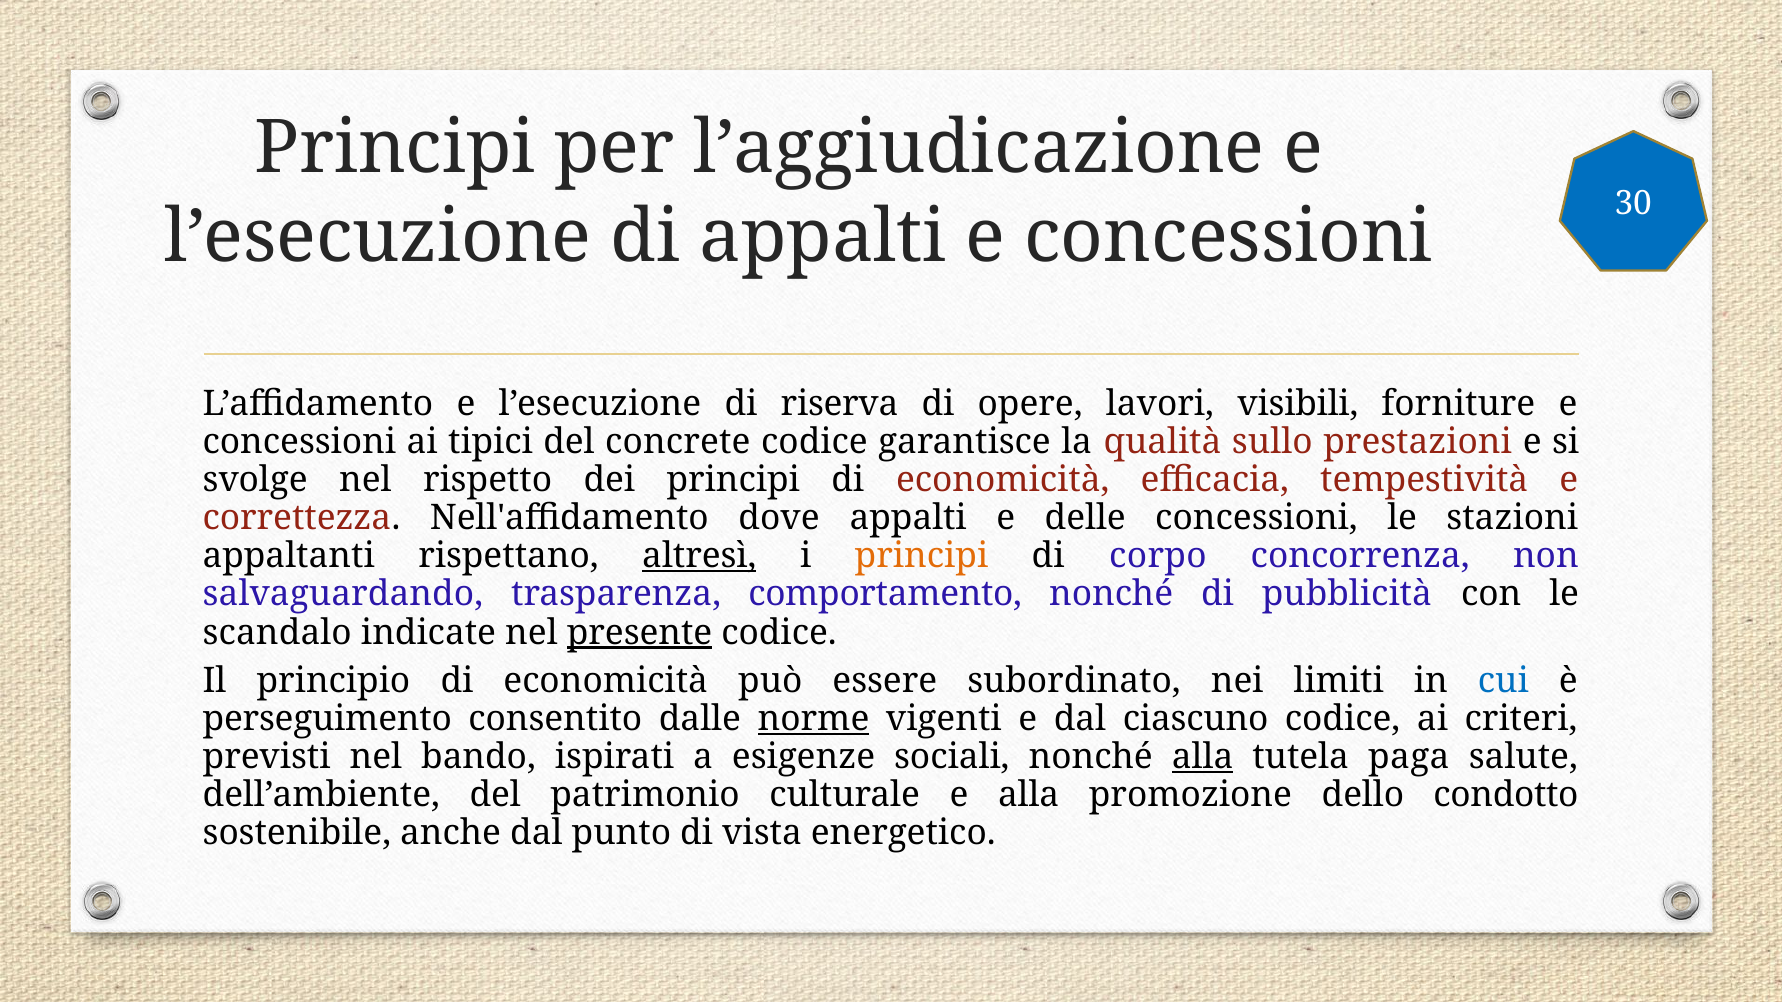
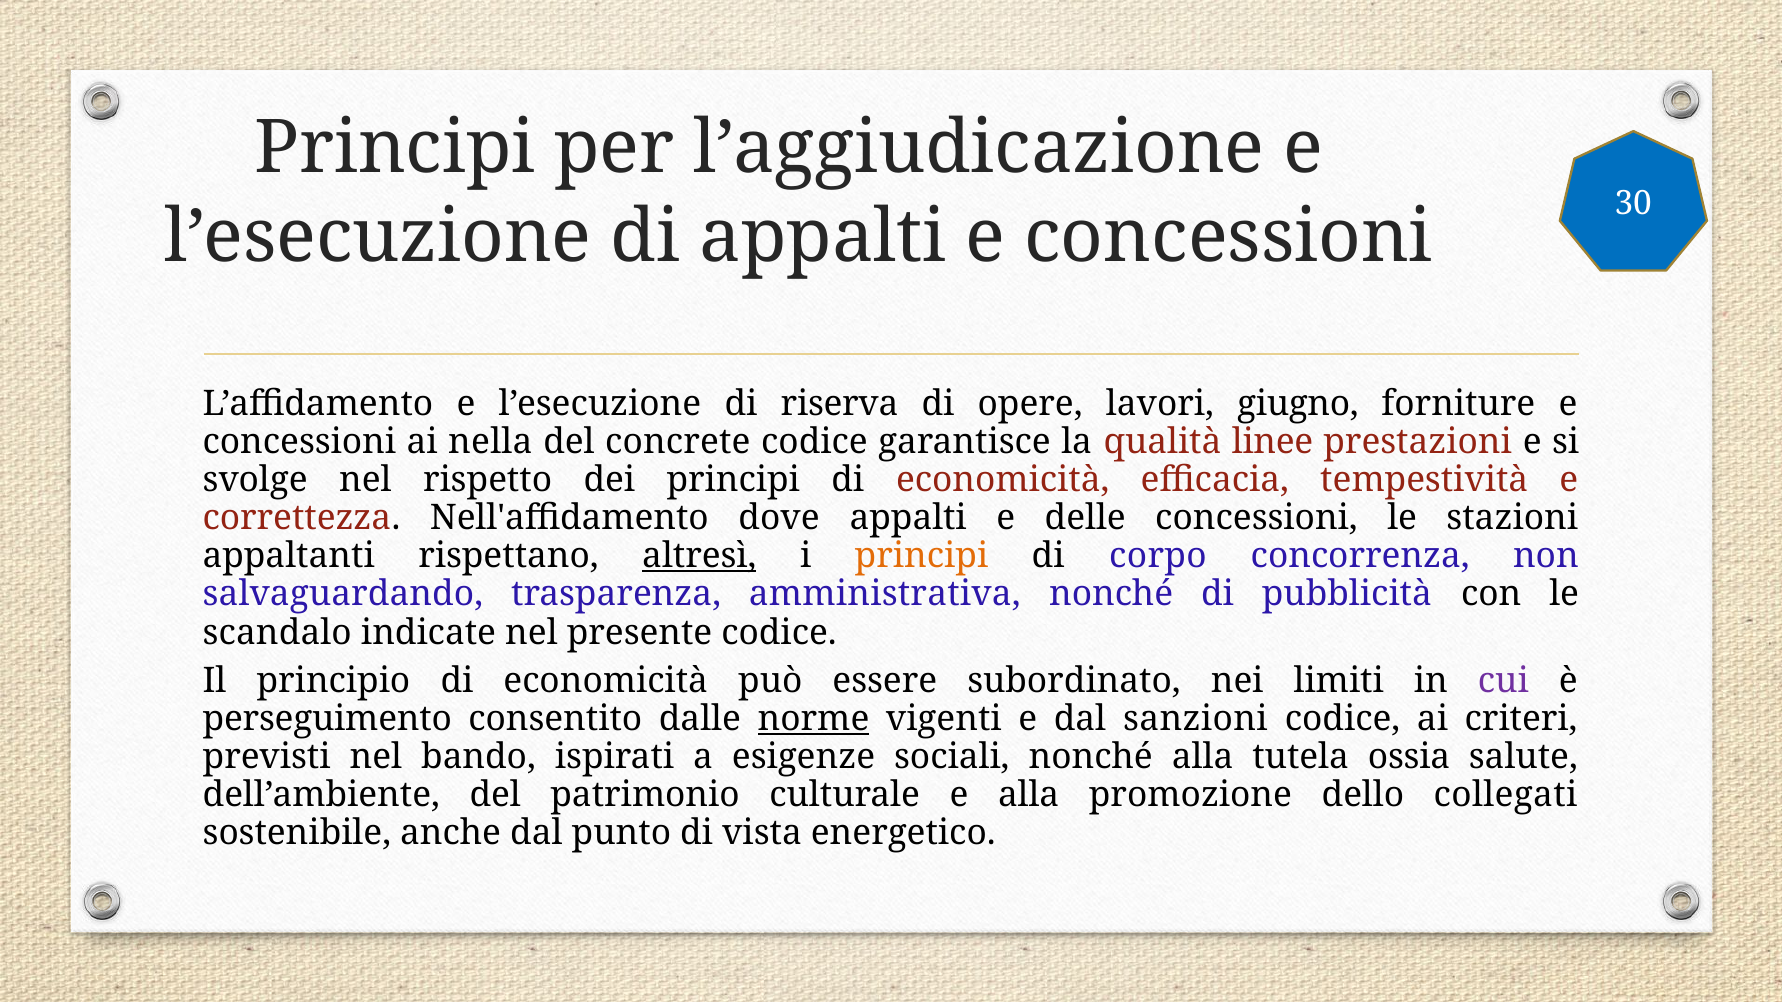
visibili: visibili -> giugno
tipici: tipici -> nella
sullo: sullo -> linee
comportamento: comportamento -> amministrativa
presente underline: present -> none
cui colour: blue -> purple
ciascuno: ciascuno -> sanzioni
alla at (1203, 757) underline: present -> none
paga: paga -> ossia
condotto: condotto -> collegati
